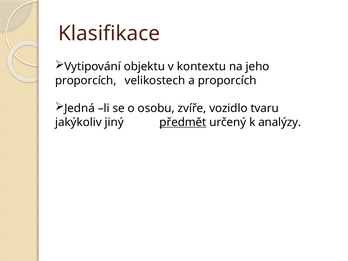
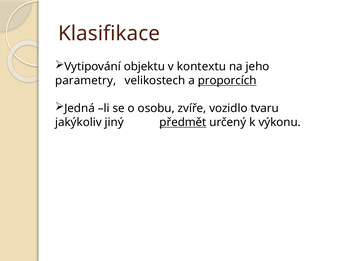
proporcích at (86, 80): proporcích -> parametry
proporcích at (227, 80) underline: none -> present
analýzy: analýzy -> výkonu
